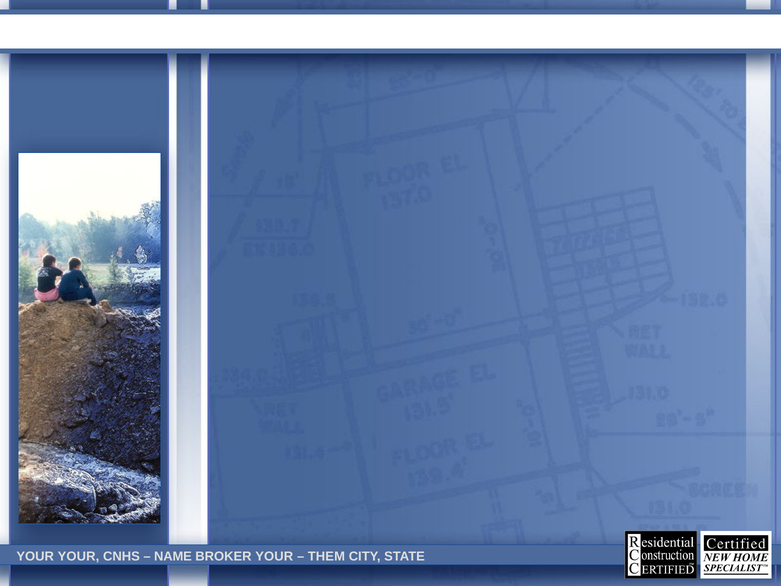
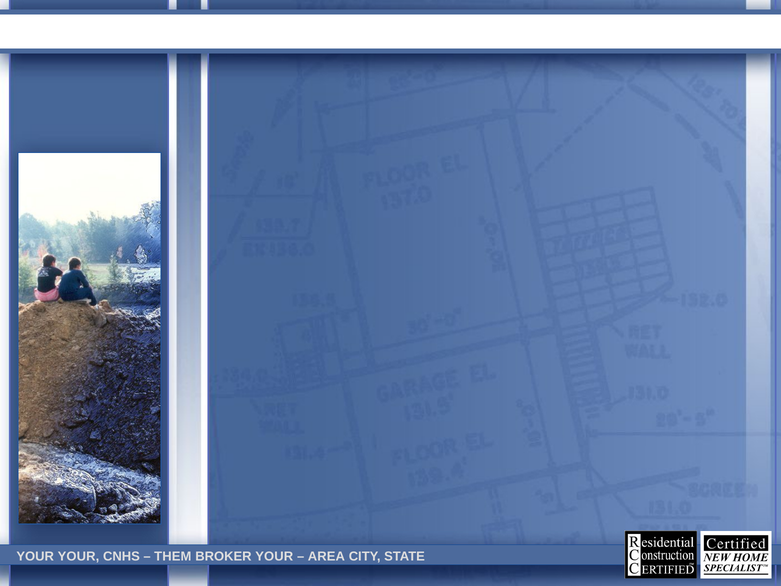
NAME: NAME -> THEM
THEM: THEM -> AREA
